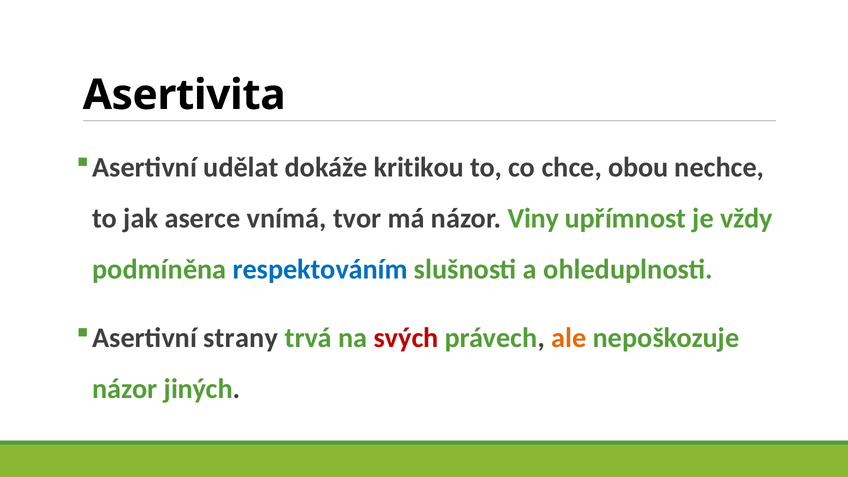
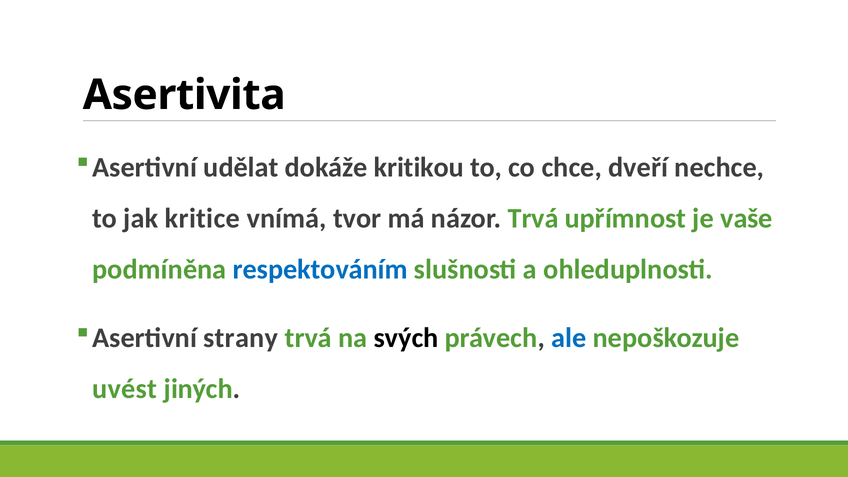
obou: obou -> dveří
aserce: aserce -> kritice
názor Viny: Viny -> Trvá
vždy: vždy -> vaše
svých colour: red -> black
ale colour: orange -> blue
názor at (125, 389): názor -> uvést
